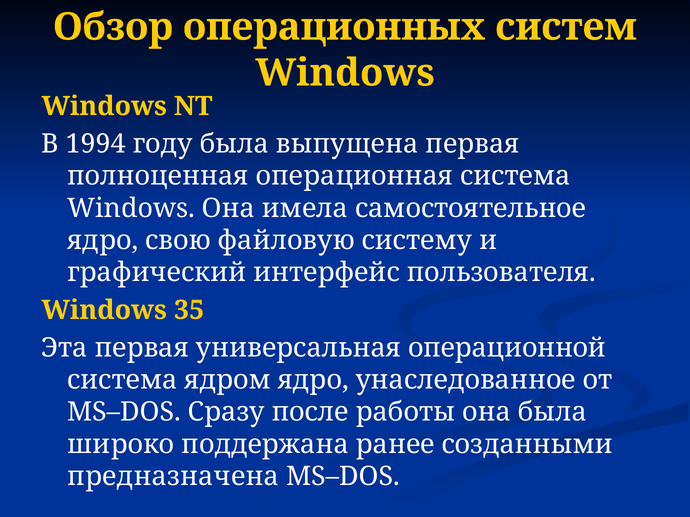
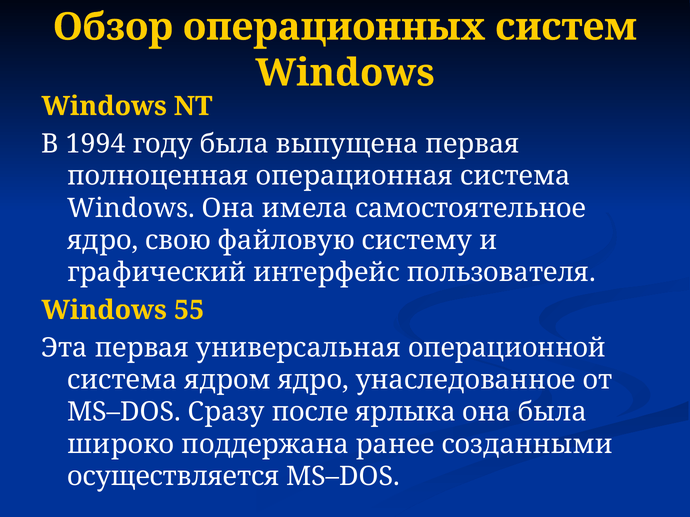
35: 35 -> 55
работы: работы -> ярлыка
предназначена: предназначена -> осуществляется
